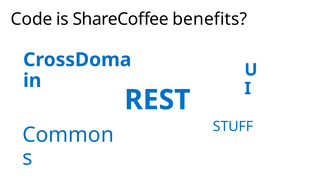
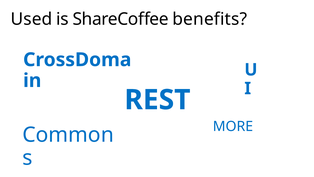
Code: Code -> Used
STUFF: STUFF -> MORE
